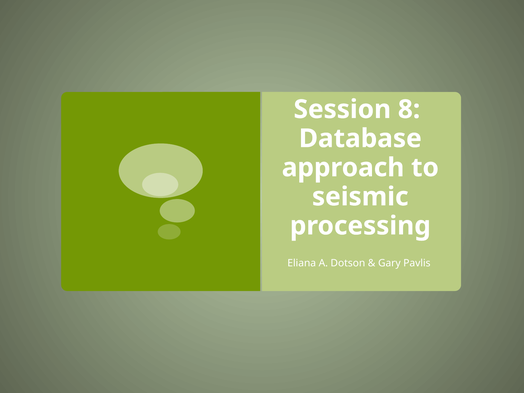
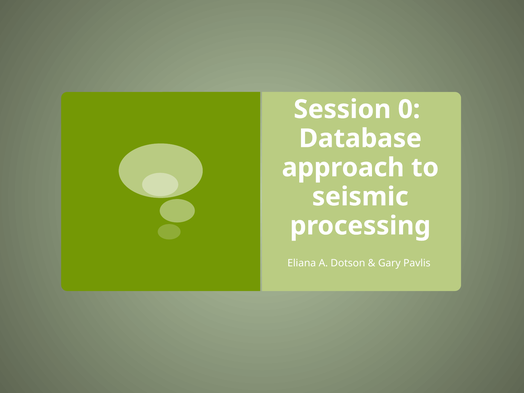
8: 8 -> 0
